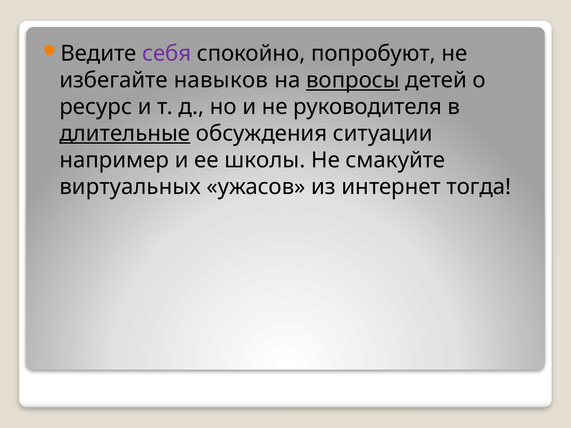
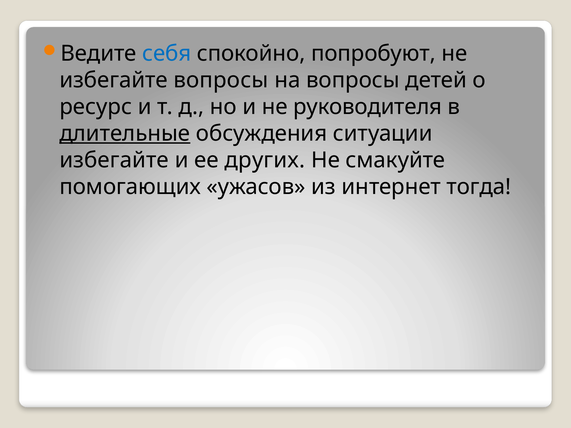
себя colour: purple -> blue
избегайте навыков: навыков -> вопросы
вопросы at (353, 80) underline: present -> none
например at (114, 160): например -> избегайте
школы: школы -> других
виртуальных: виртуальных -> помогающих
